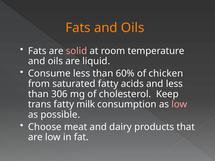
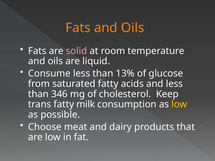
60%: 60% -> 13%
chicken: chicken -> glucose
306: 306 -> 346
low at (179, 104) colour: pink -> yellow
